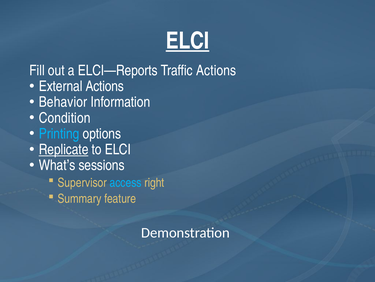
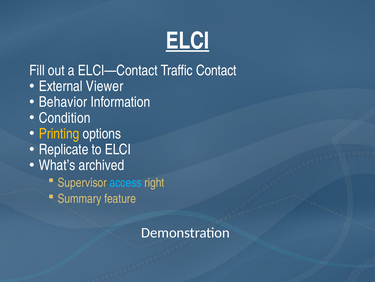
ELCI—Reports: ELCI—Reports -> ELCI—Contact
Traffic Actions: Actions -> Contact
External Actions: Actions -> Viewer
Printing colour: light blue -> yellow
Replicate underline: present -> none
sessions: sessions -> archived
